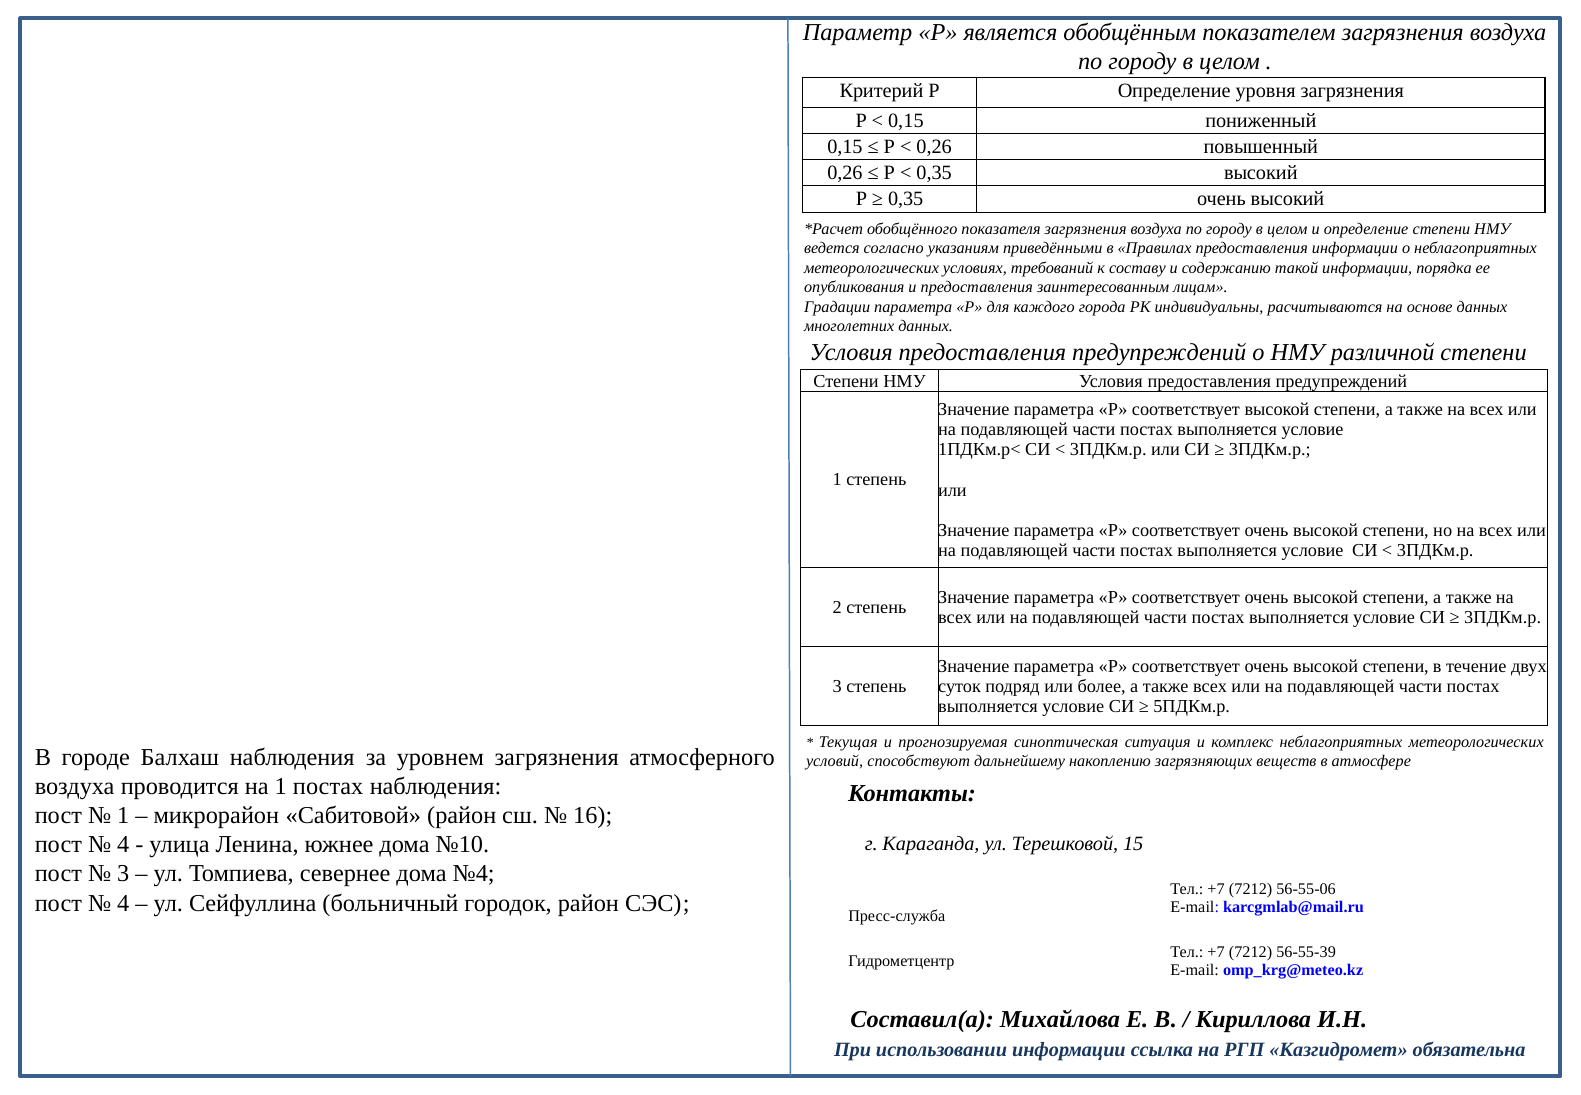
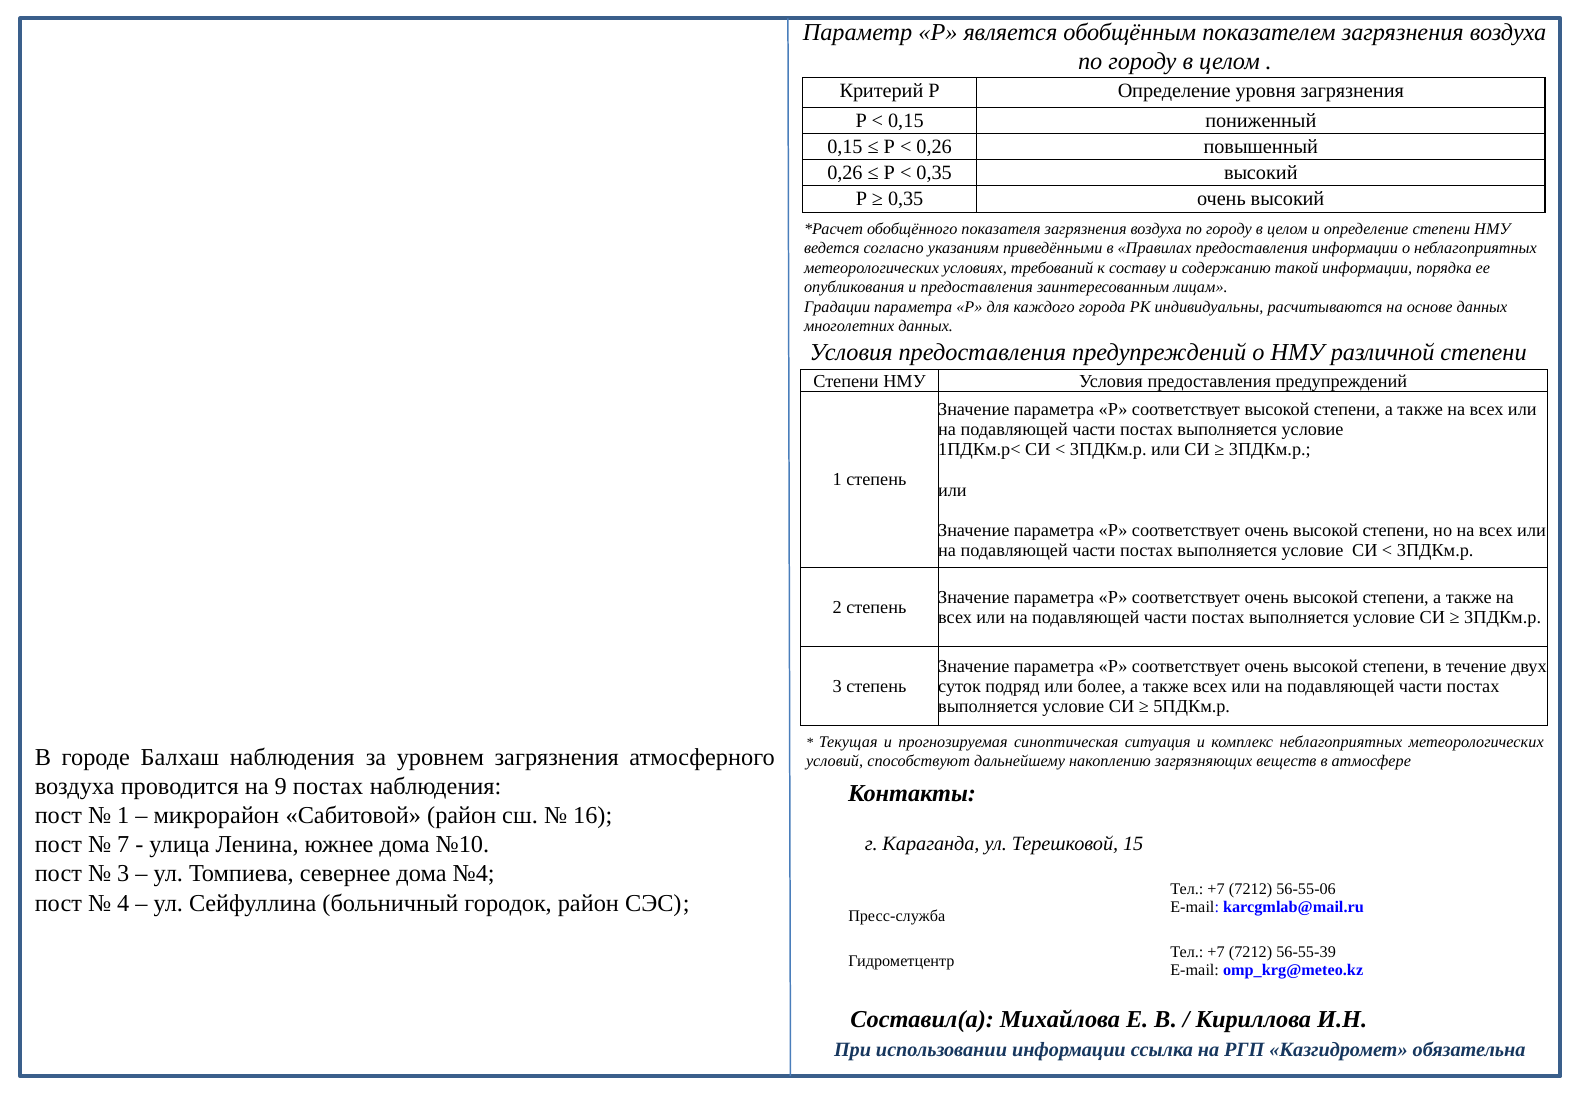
на 1: 1 -> 9
4 at (123, 844): 4 -> 7
